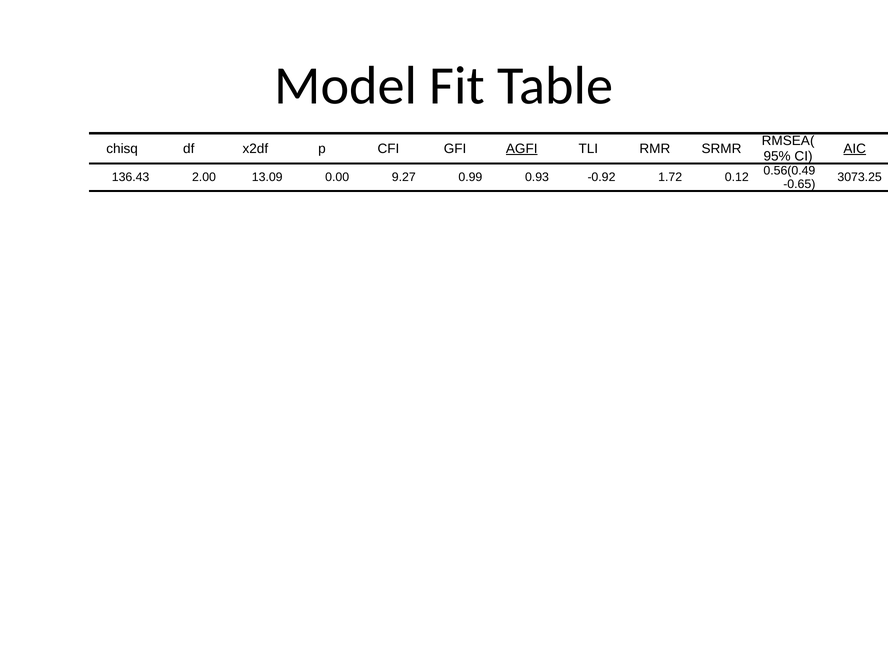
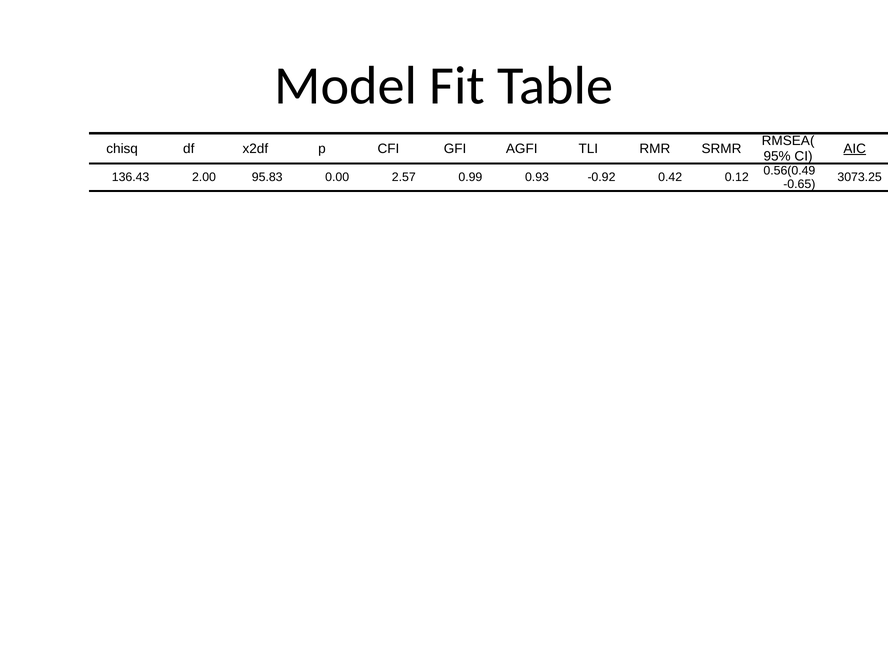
AGFI underline: present -> none
13.09: 13.09 -> 95.83
9.27: 9.27 -> 2.57
1.72: 1.72 -> 0.42
